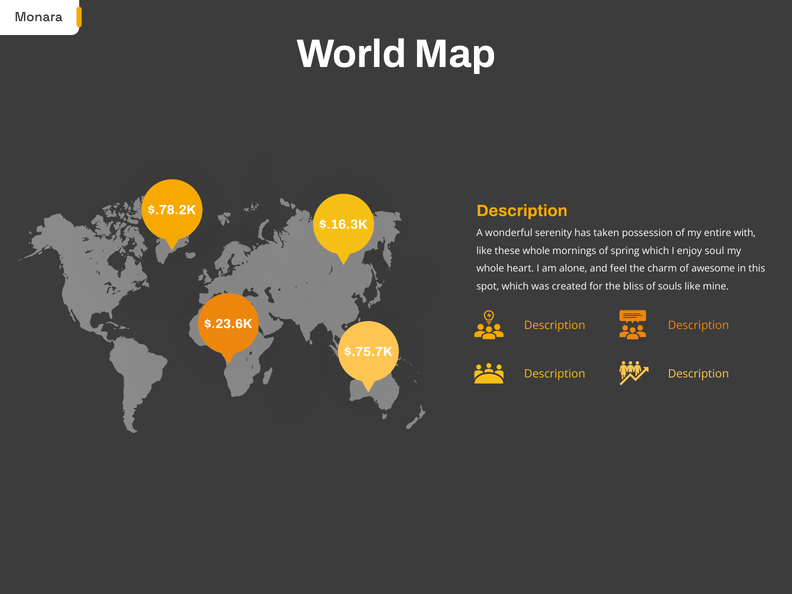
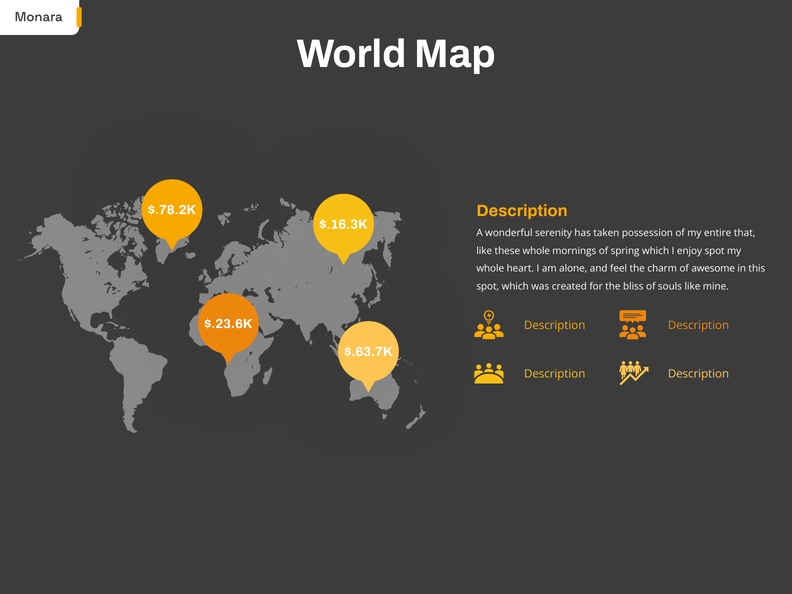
with: with -> that
enjoy soul: soul -> spot
$.75.7K: $.75.7K -> $.63.7K
